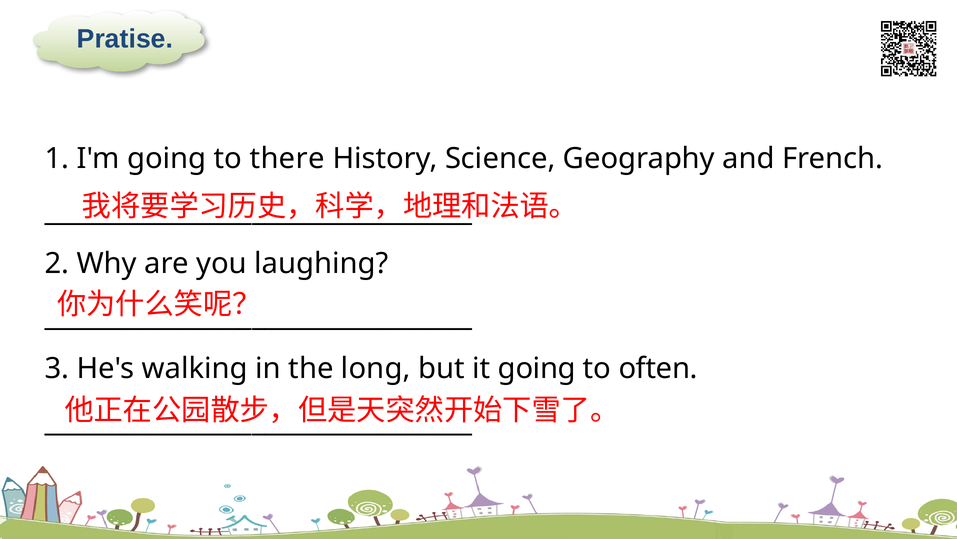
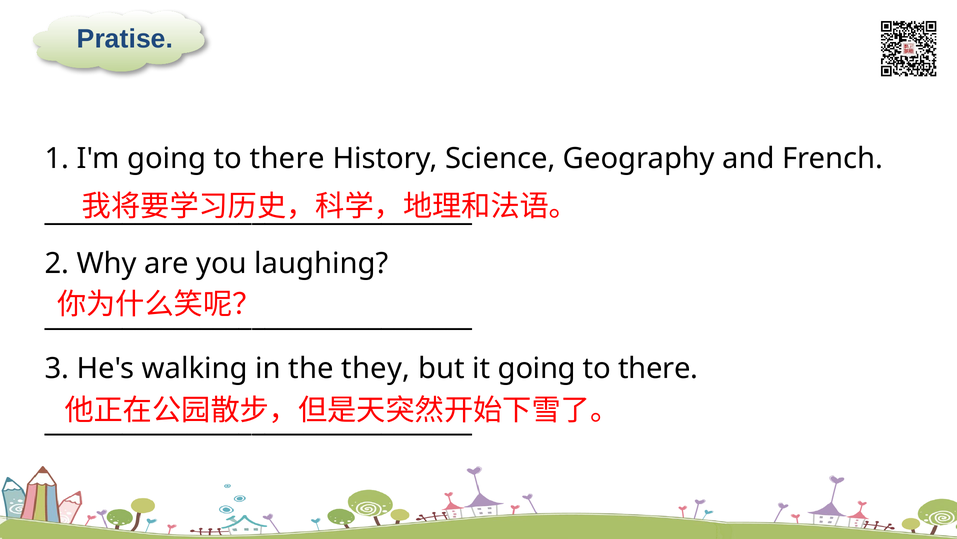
long: long -> they
often at (658, 369): often -> there
